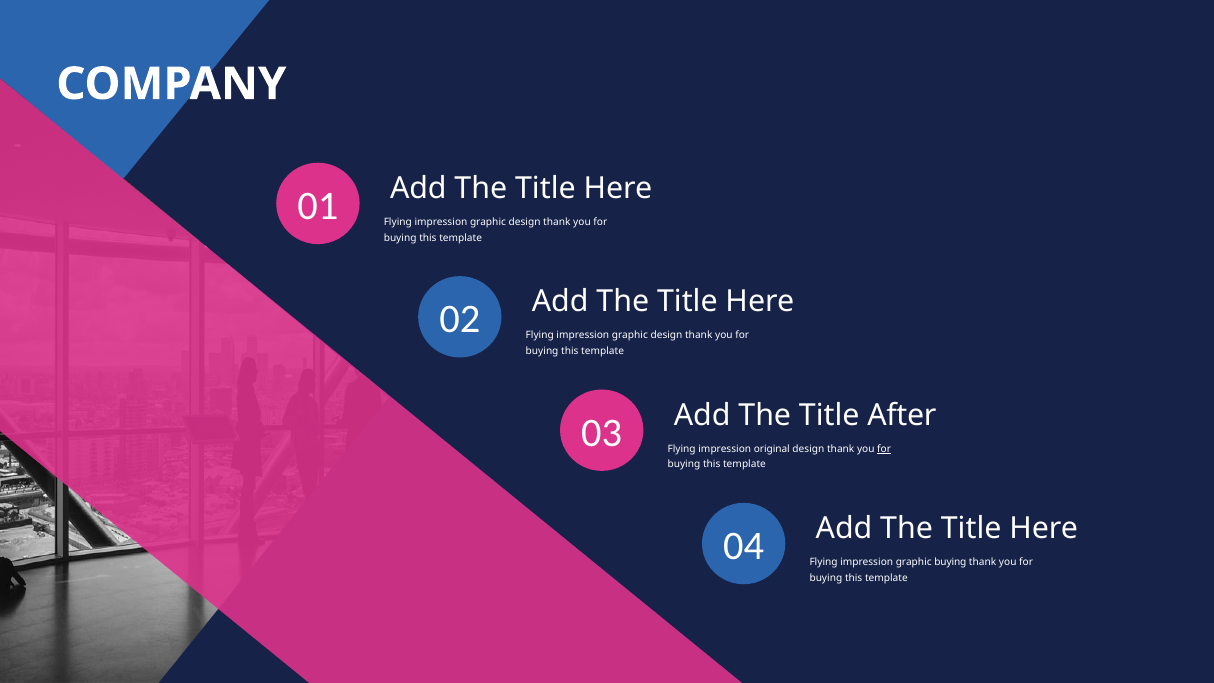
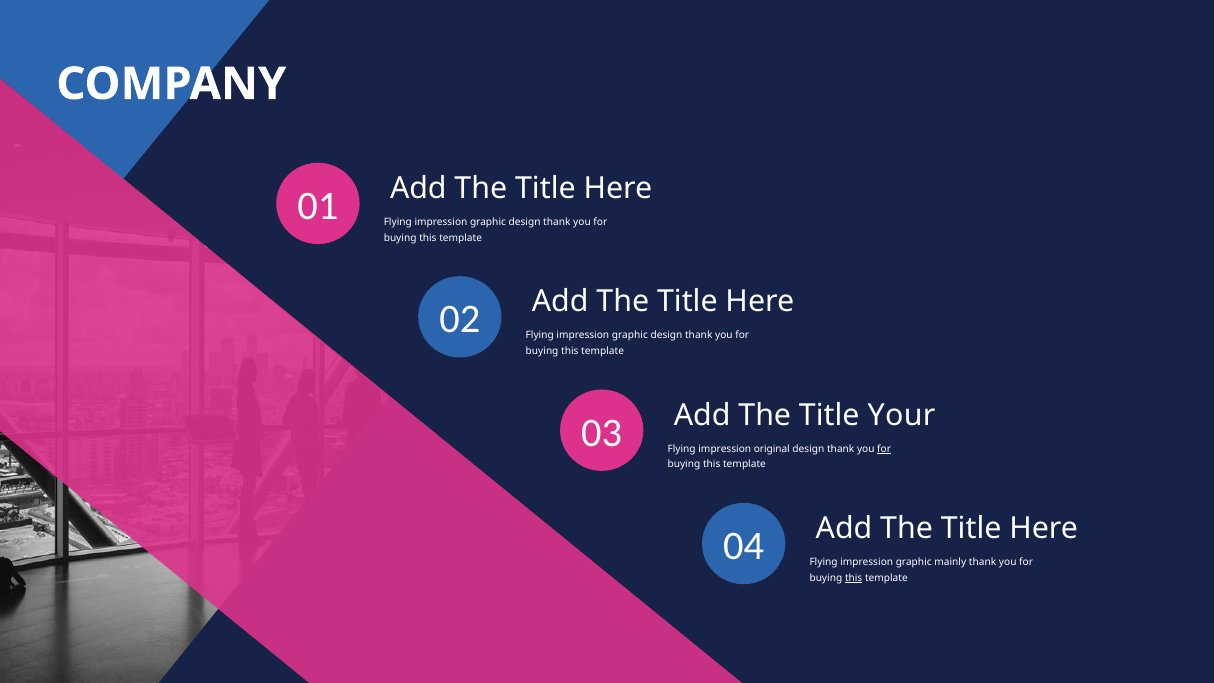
After: After -> Your
graphic buying: buying -> mainly
this at (854, 578) underline: none -> present
